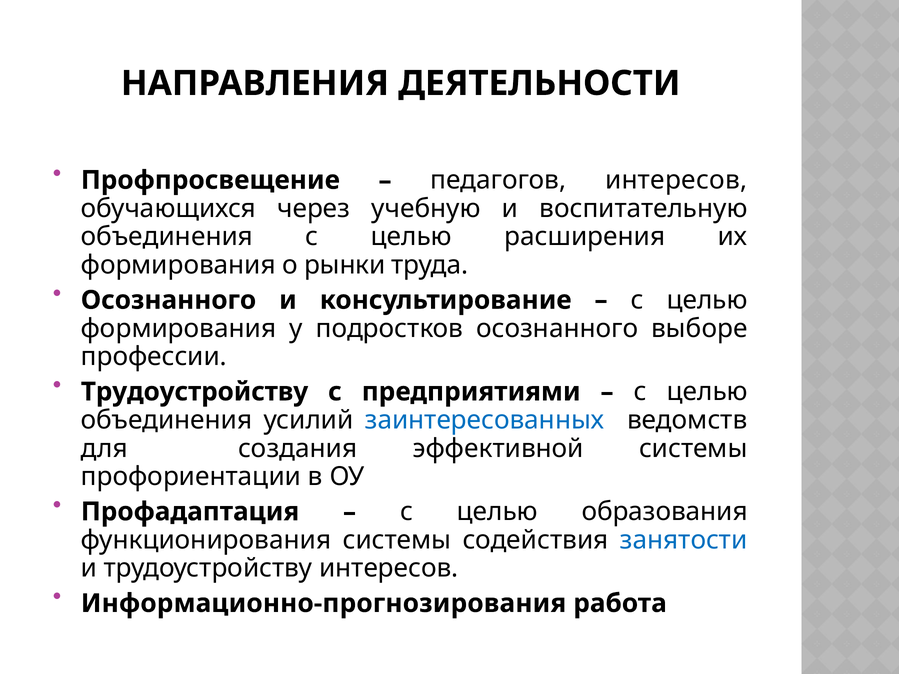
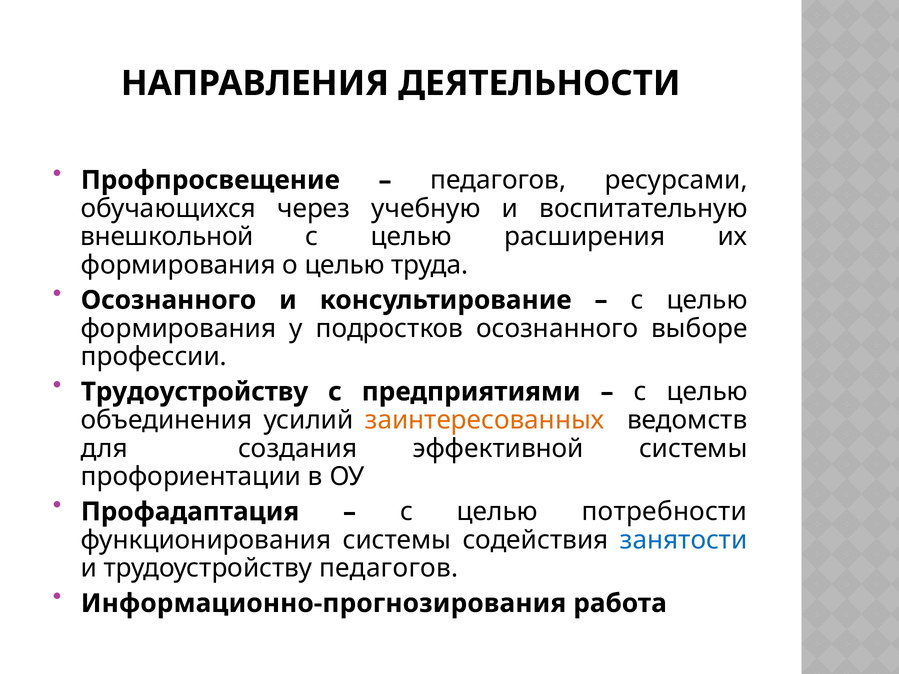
педагогов интересов: интересов -> ресурсами
объединения at (167, 237): объединения -> внешкольной
о рынки: рынки -> целью
заинтересованных colour: blue -> orange
образования: образования -> потребности
трудоустройству интересов: интересов -> педагогов
